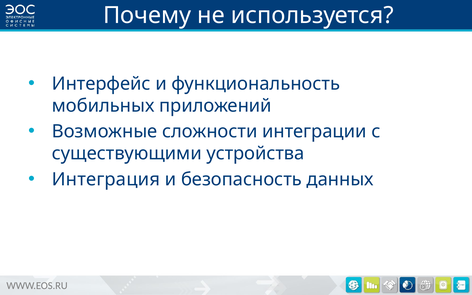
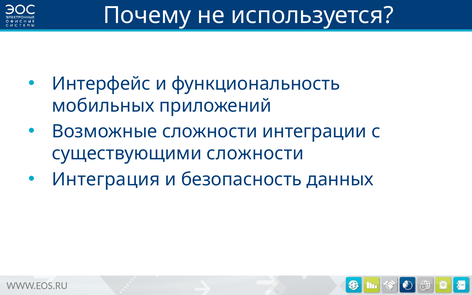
существующими устройства: устройства -> сложности
